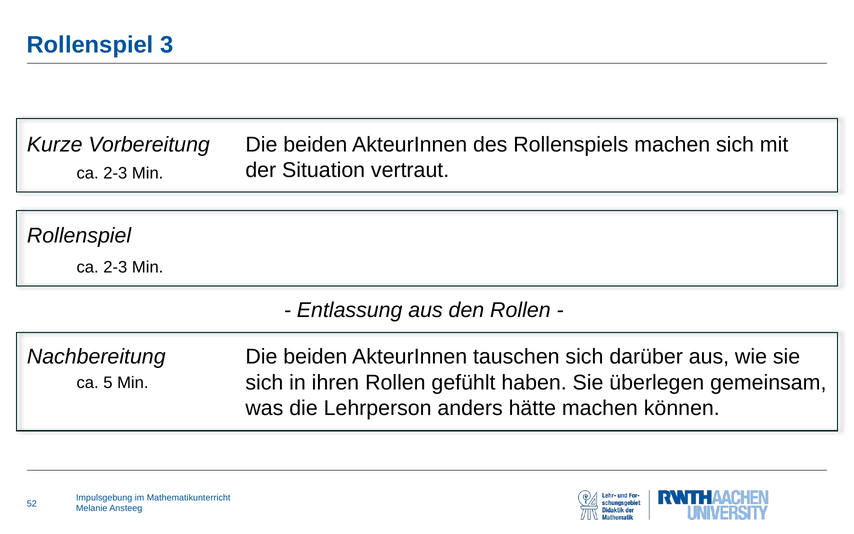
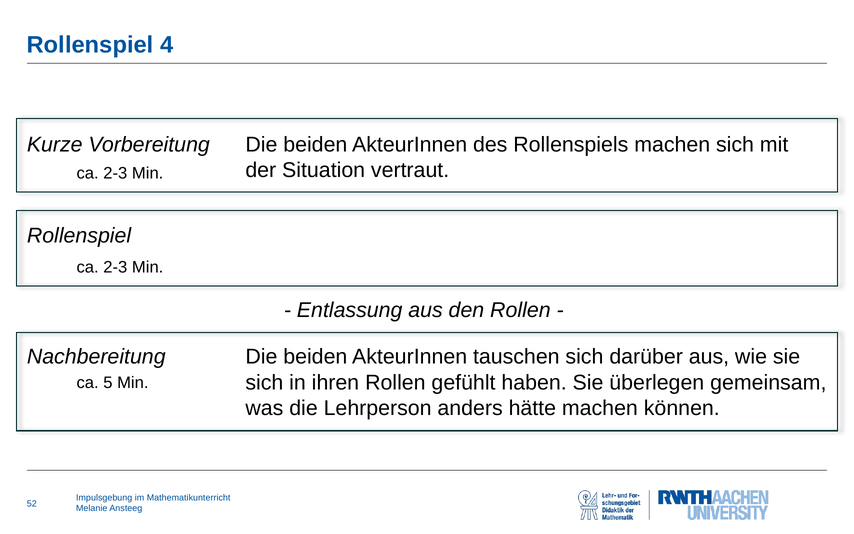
3: 3 -> 4
